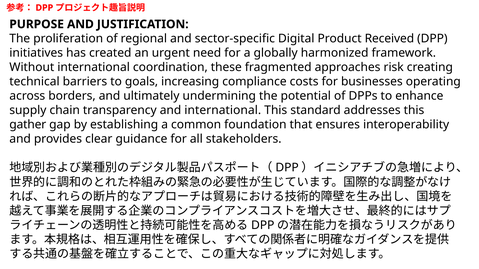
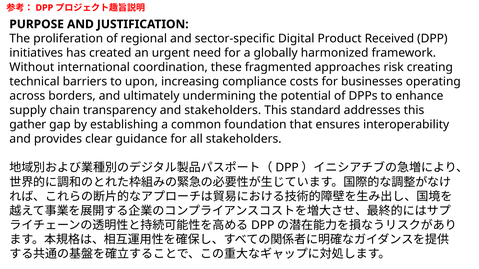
goals: goals -> upon
and international: international -> stakeholders
